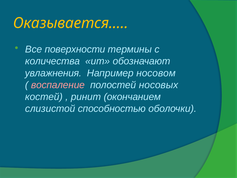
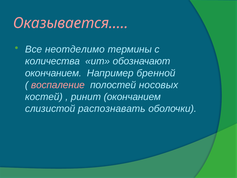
Оказывается… colour: yellow -> pink
поверхности: поверхности -> неотделимо
увлажнения at (53, 73): увлажнения -> окончанием
носовом: носовом -> бренной
способностью: способностью -> распознавать
